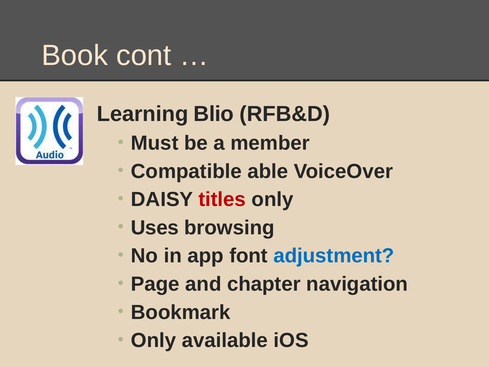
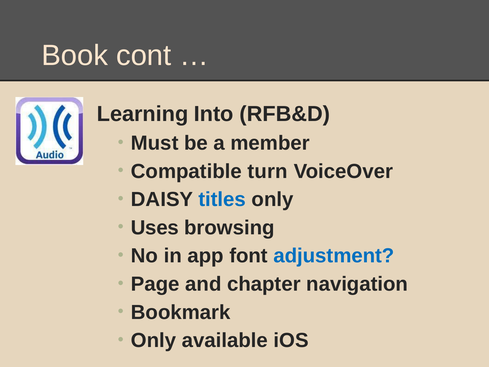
Blio: Blio -> Into
able: able -> turn
titles colour: red -> blue
